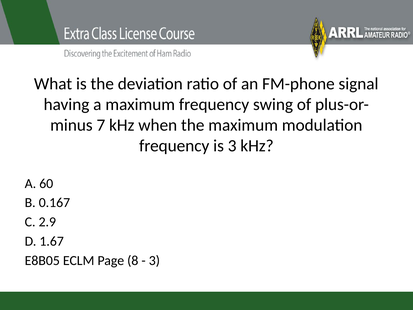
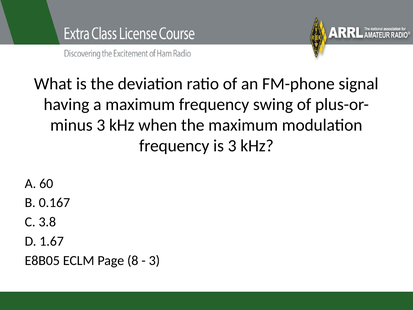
7 at (101, 125): 7 -> 3
2.9: 2.9 -> 3.8
